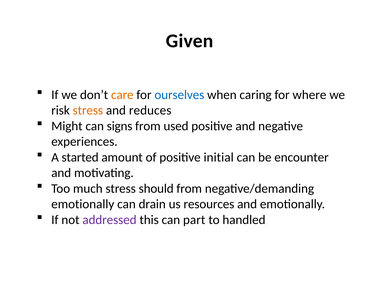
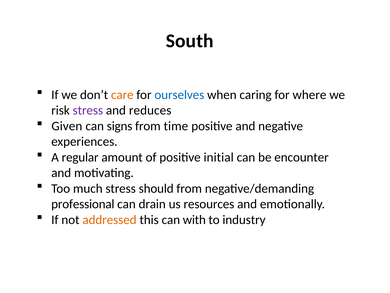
Given: Given -> South
stress at (88, 110) colour: orange -> purple
Might: Might -> Given
used: used -> time
started: started -> regular
emotionally at (83, 204): emotionally -> professional
addressed colour: purple -> orange
part: part -> with
handled: handled -> industry
